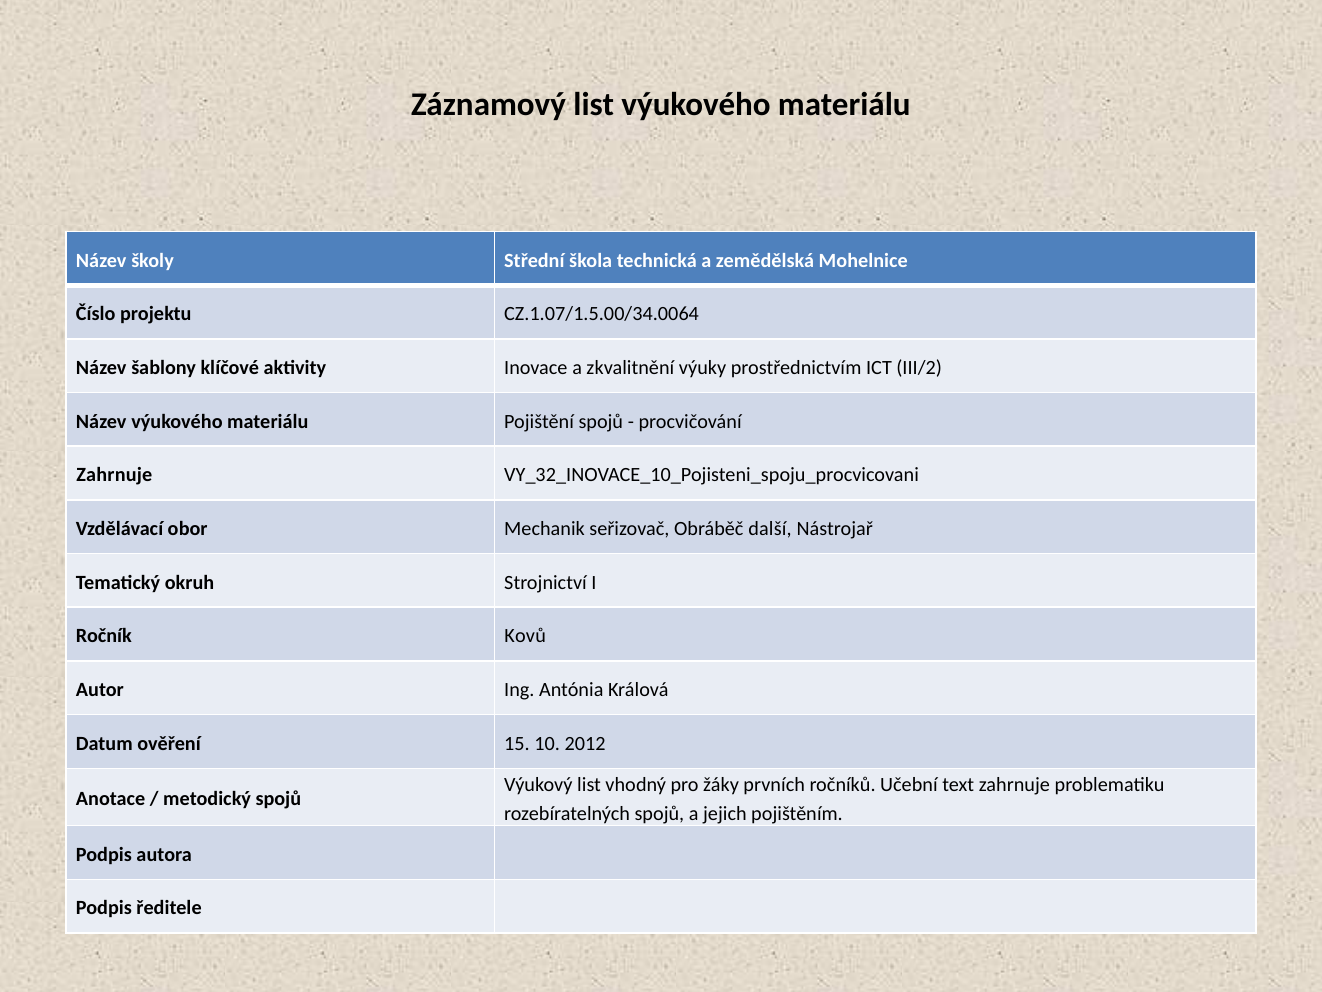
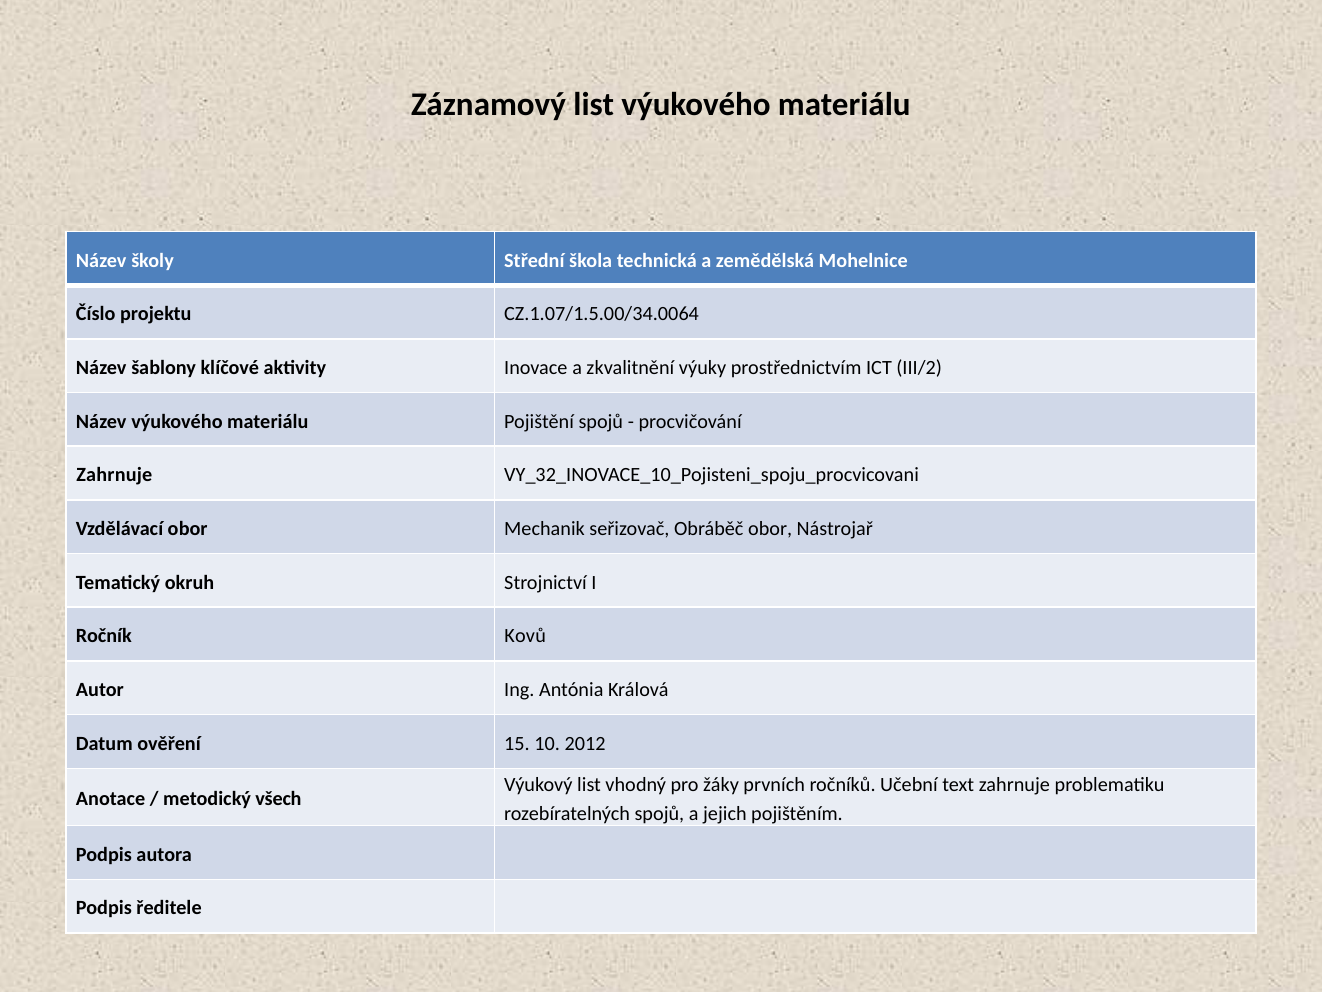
Obráběč další: další -> obor
metodický spojů: spojů -> všech
